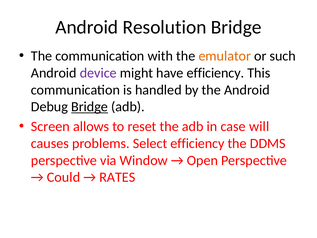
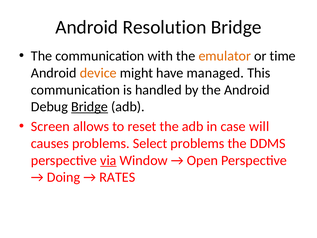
such: such -> time
device colour: purple -> orange
have efficiency: efficiency -> managed
Select efficiency: efficiency -> problems
via underline: none -> present
Could: Could -> Doing
